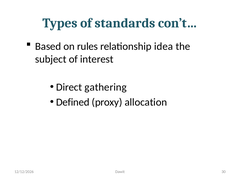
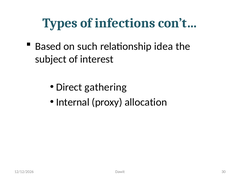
standards: standards -> infections
rules: rules -> such
Defined: Defined -> Internal
